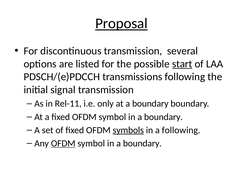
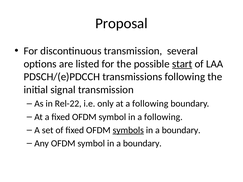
Proposal underline: present -> none
Rel-11: Rel-11 -> Rel-22
at a boundary: boundary -> following
boundary at (163, 117): boundary -> following
following at (181, 130): following -> boundary
OFDM at (63, 144) underline: present -> none
